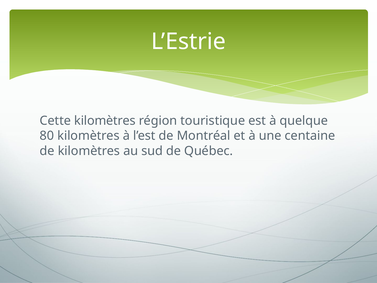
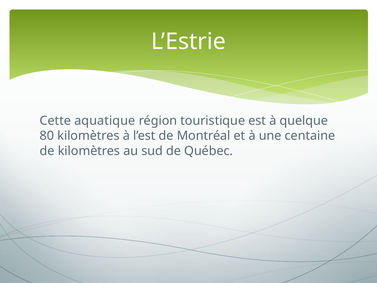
Cette kilomètres: kilomètres -> aquatique
